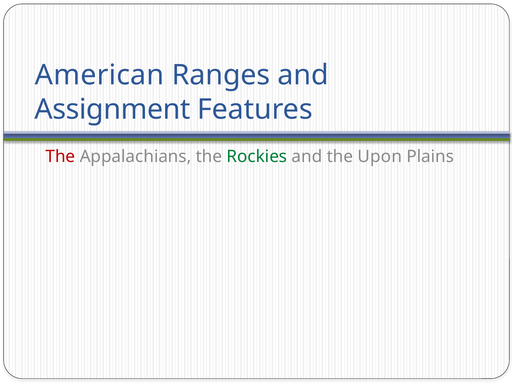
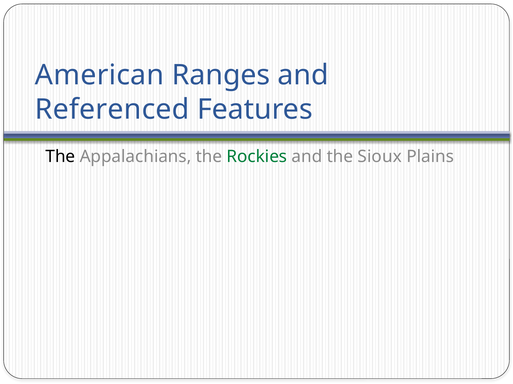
Assignment: Assignment -> Referenced
The at (60, 157) colour: red -> black
Upon: Upon -> Sioux
